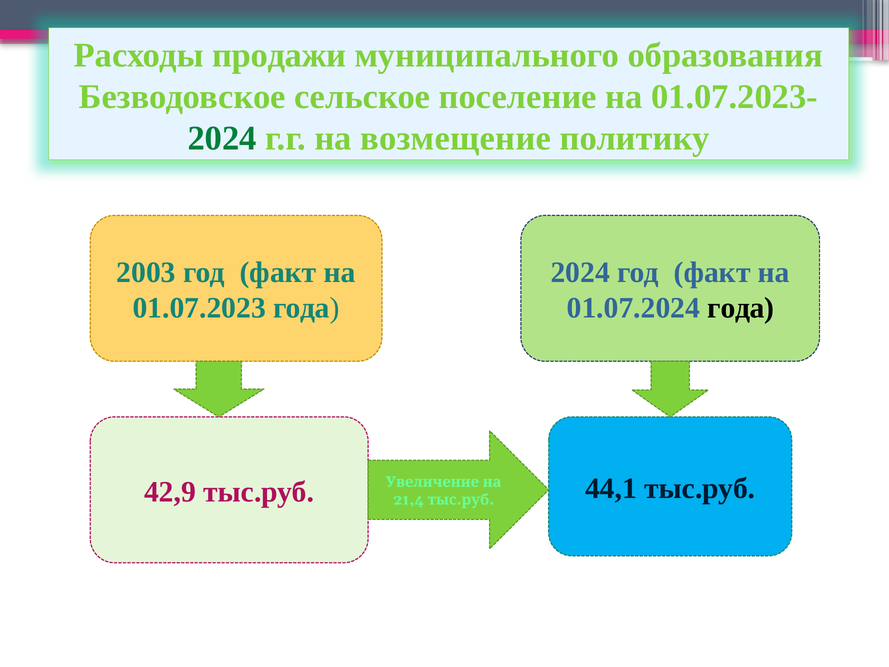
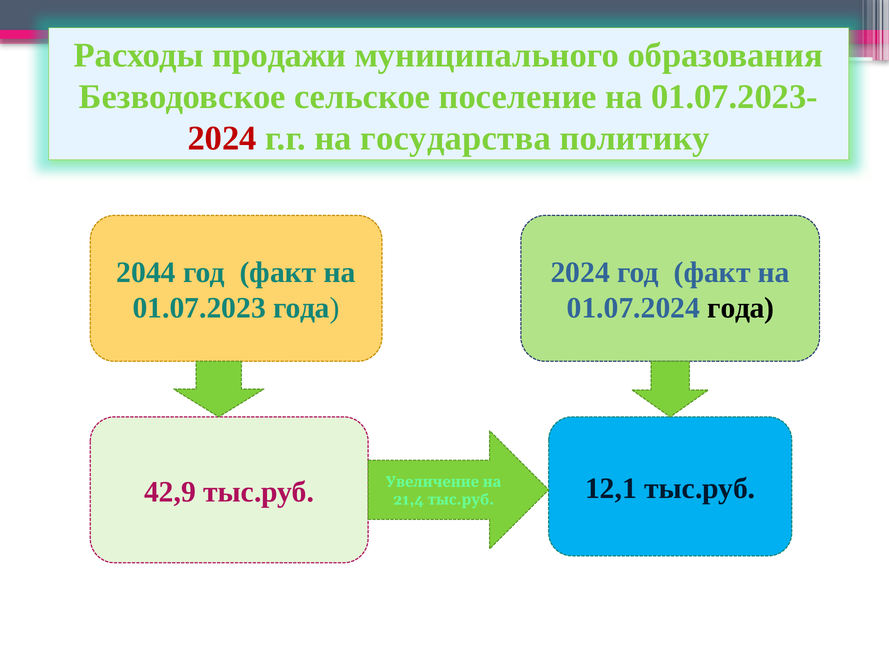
2024 at (222, 138) colour: green -> red
возмещение: возмещение -> государства
2003: 2003 -> 2044
44,1: 44,1 -> 12,1
